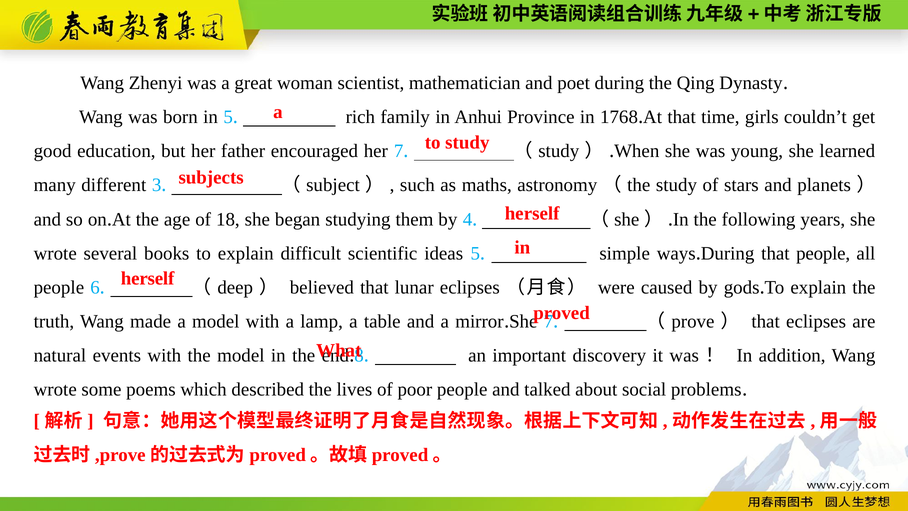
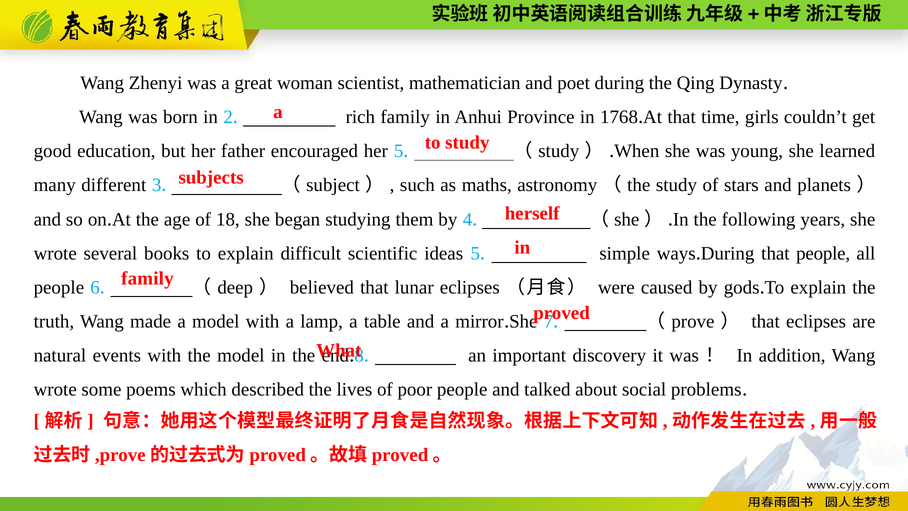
in 5: 5 -> 2
her 7: 7 -> 5
herself at (148, 279): herself -> family
